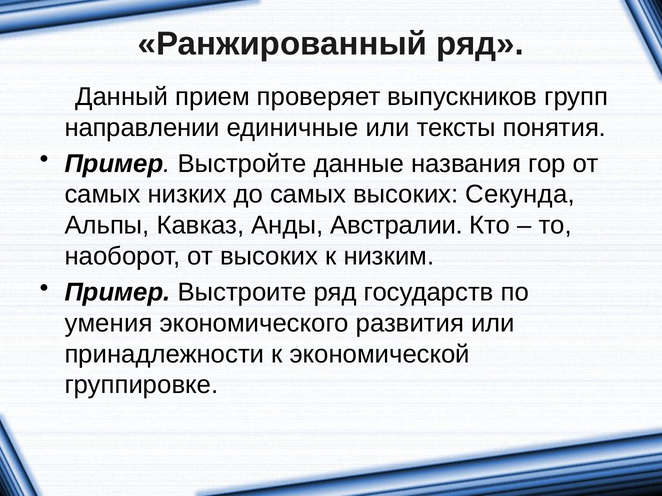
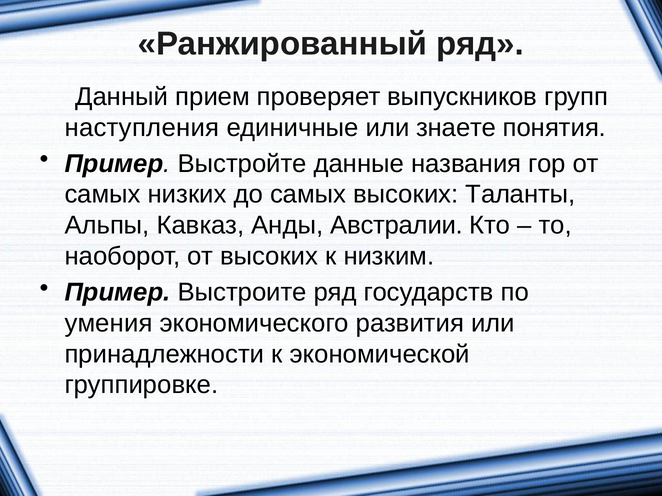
направлении: направлении -> наступления
тексты: тексты -> знаете
Секунда: Секунда -> Таланты
